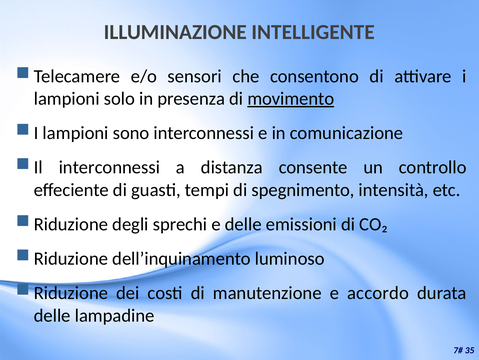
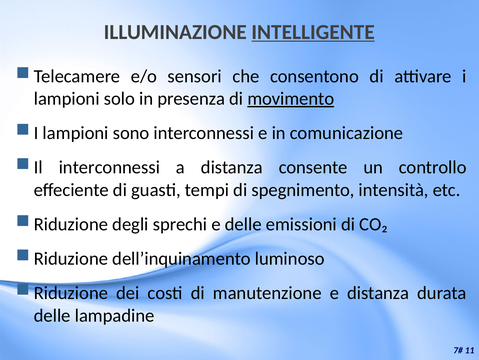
INTELLIGENTE underline: none -> present
e accordo: accordo -> distanza
35: 35 -> 11
